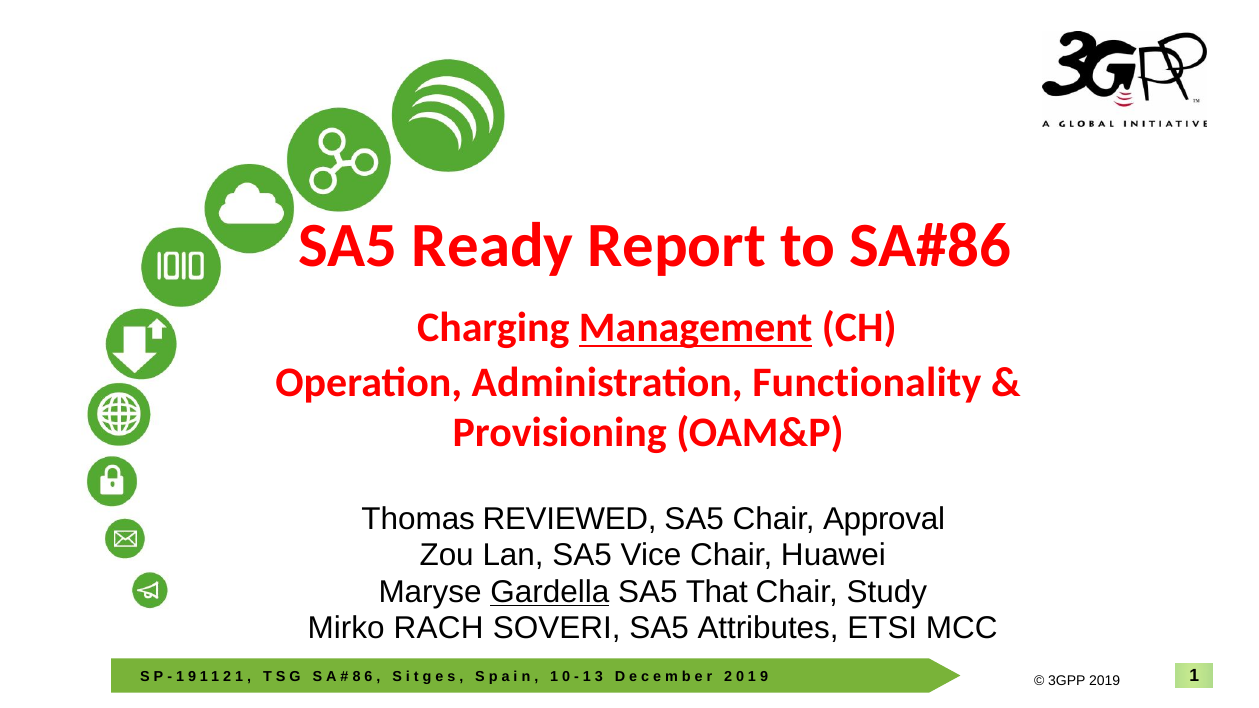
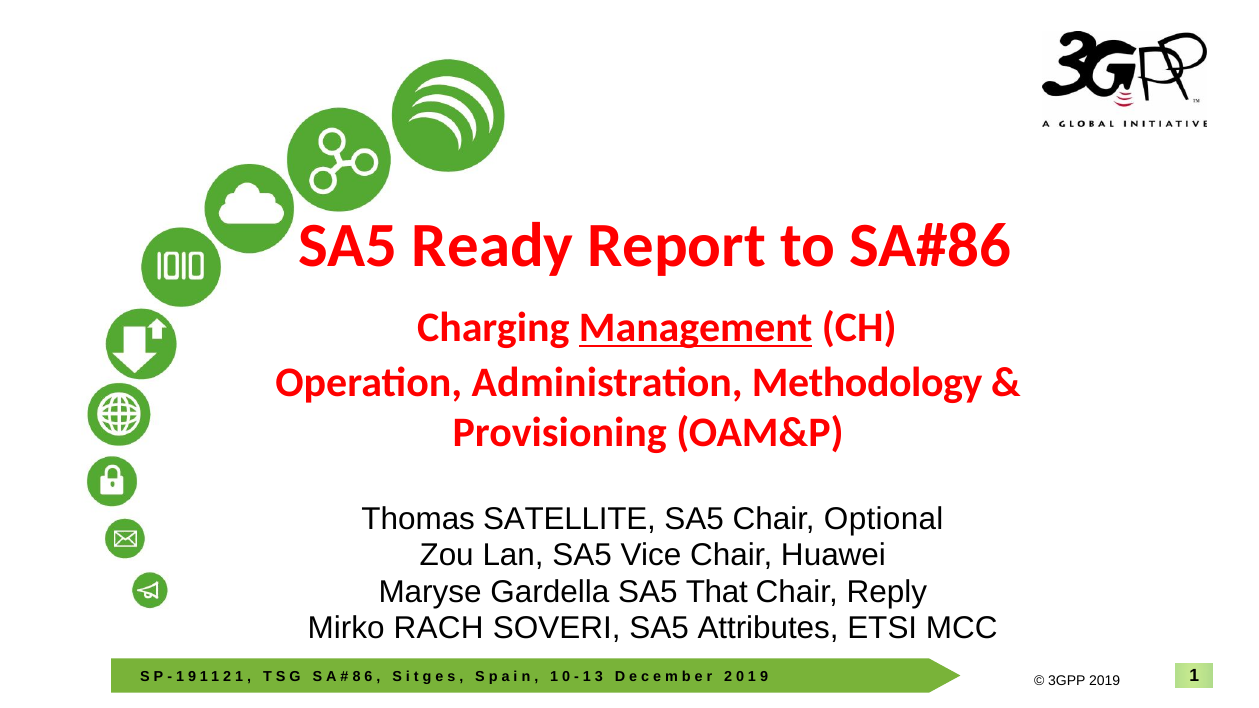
Functionality: Functionality -> Methodology
REVIEWED: REVIEWED -> SATELLITE
Approval: Approval -> Optional
Gardella underline: present -> none
Study: Study -> Reply
